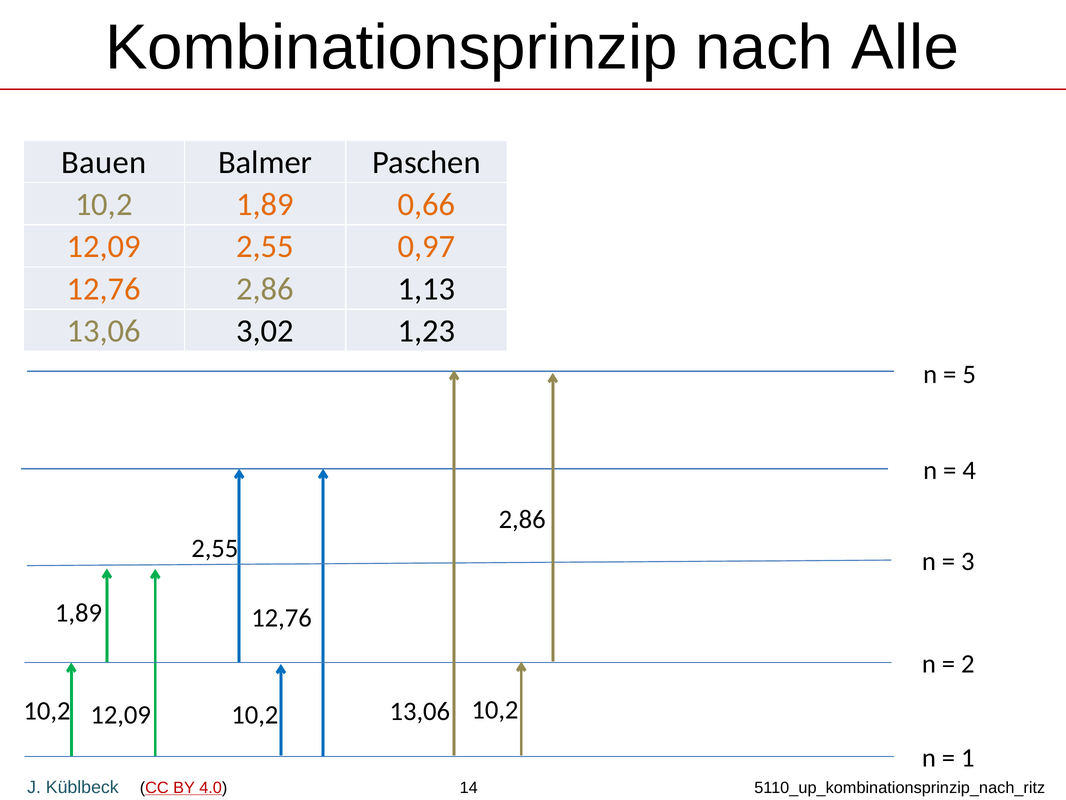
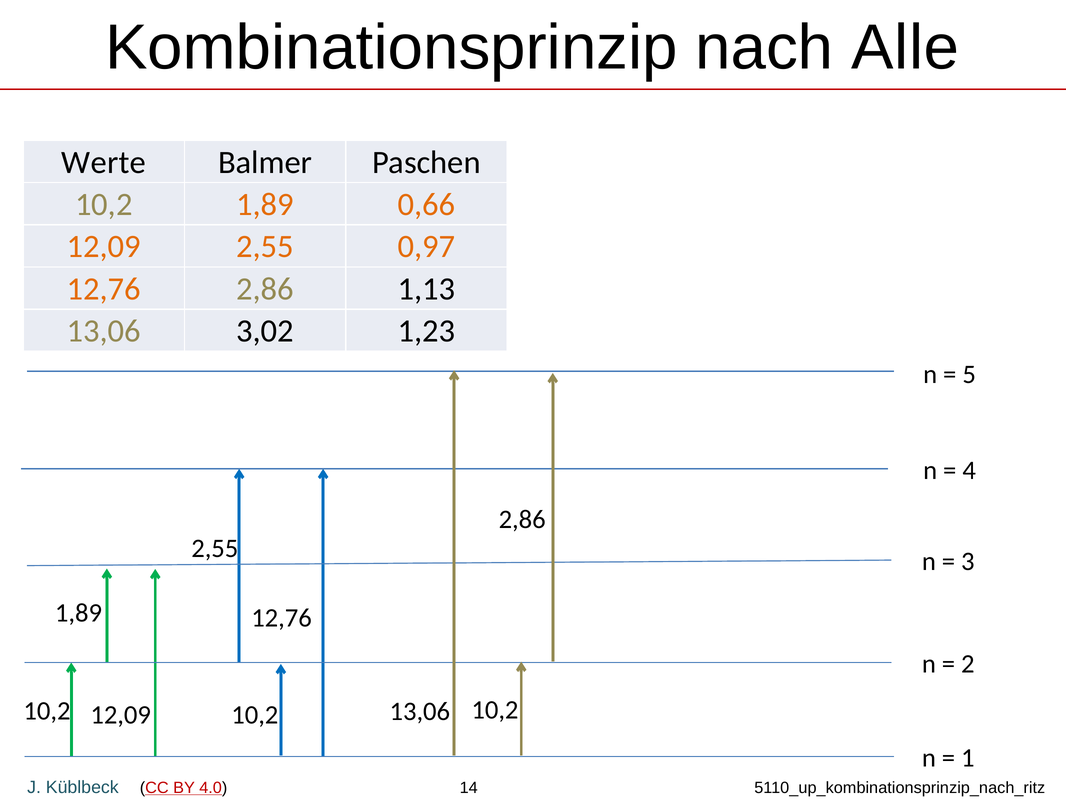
Bauen: Bauen -> Werte
